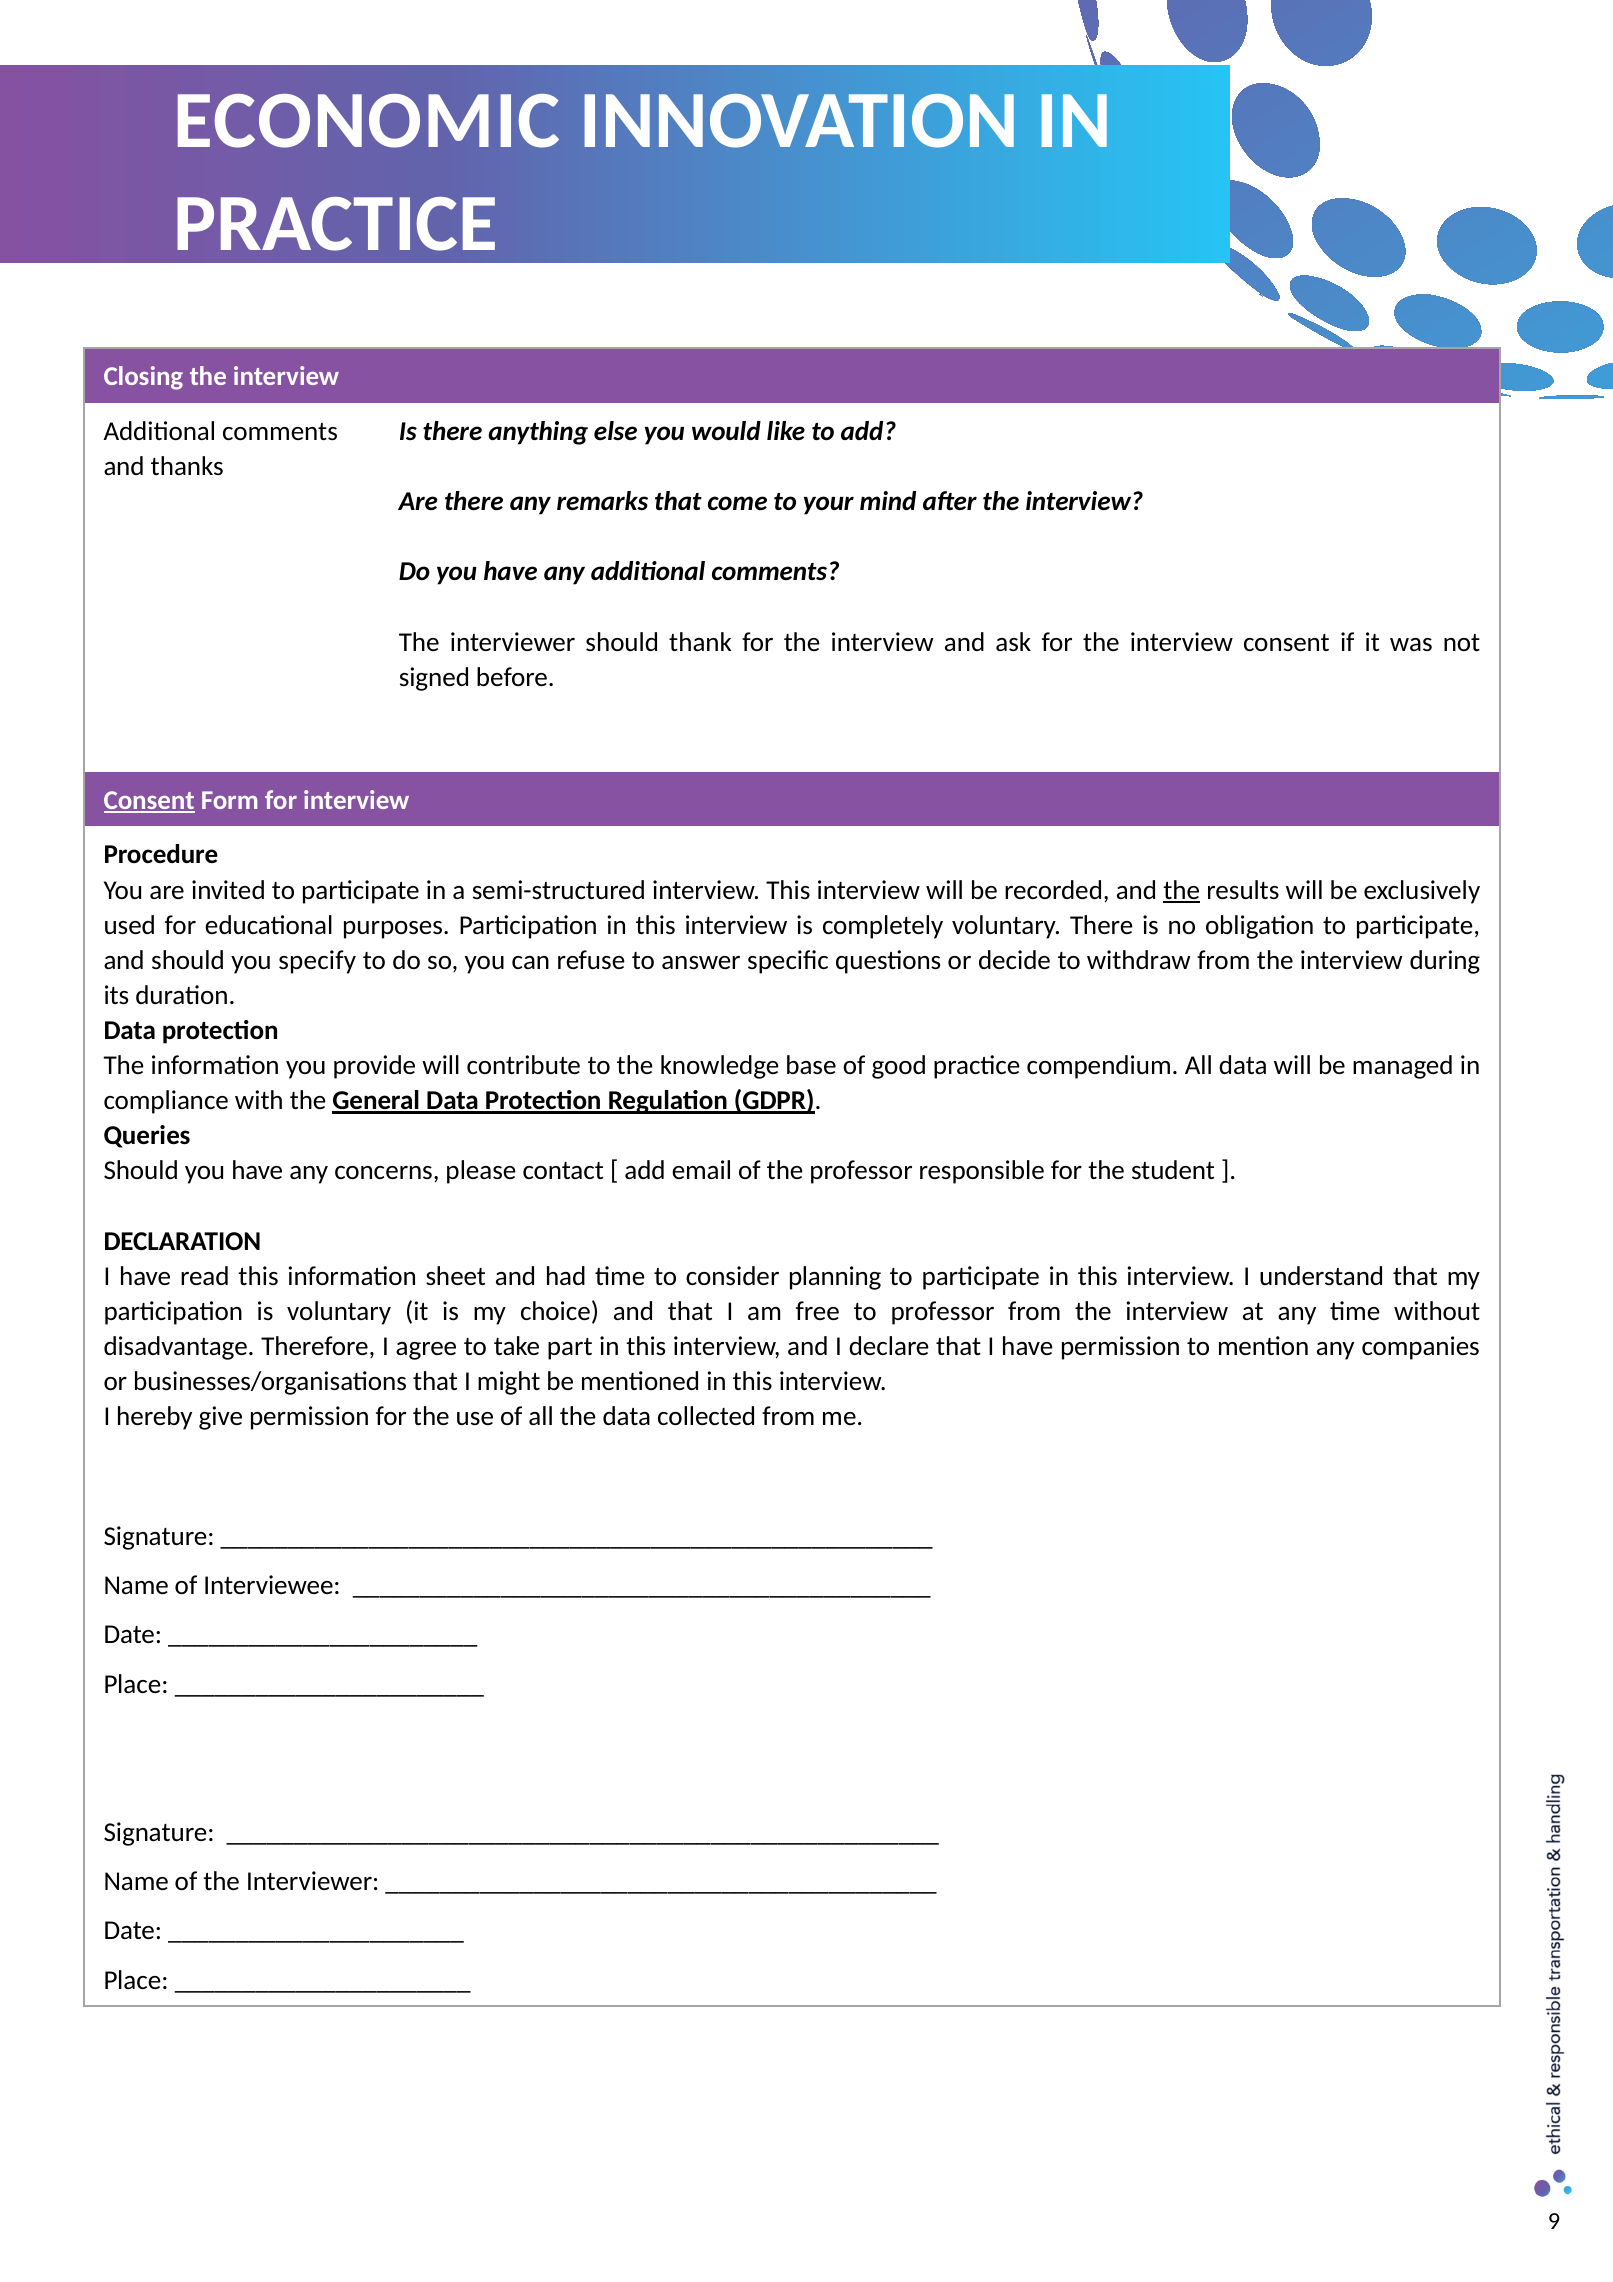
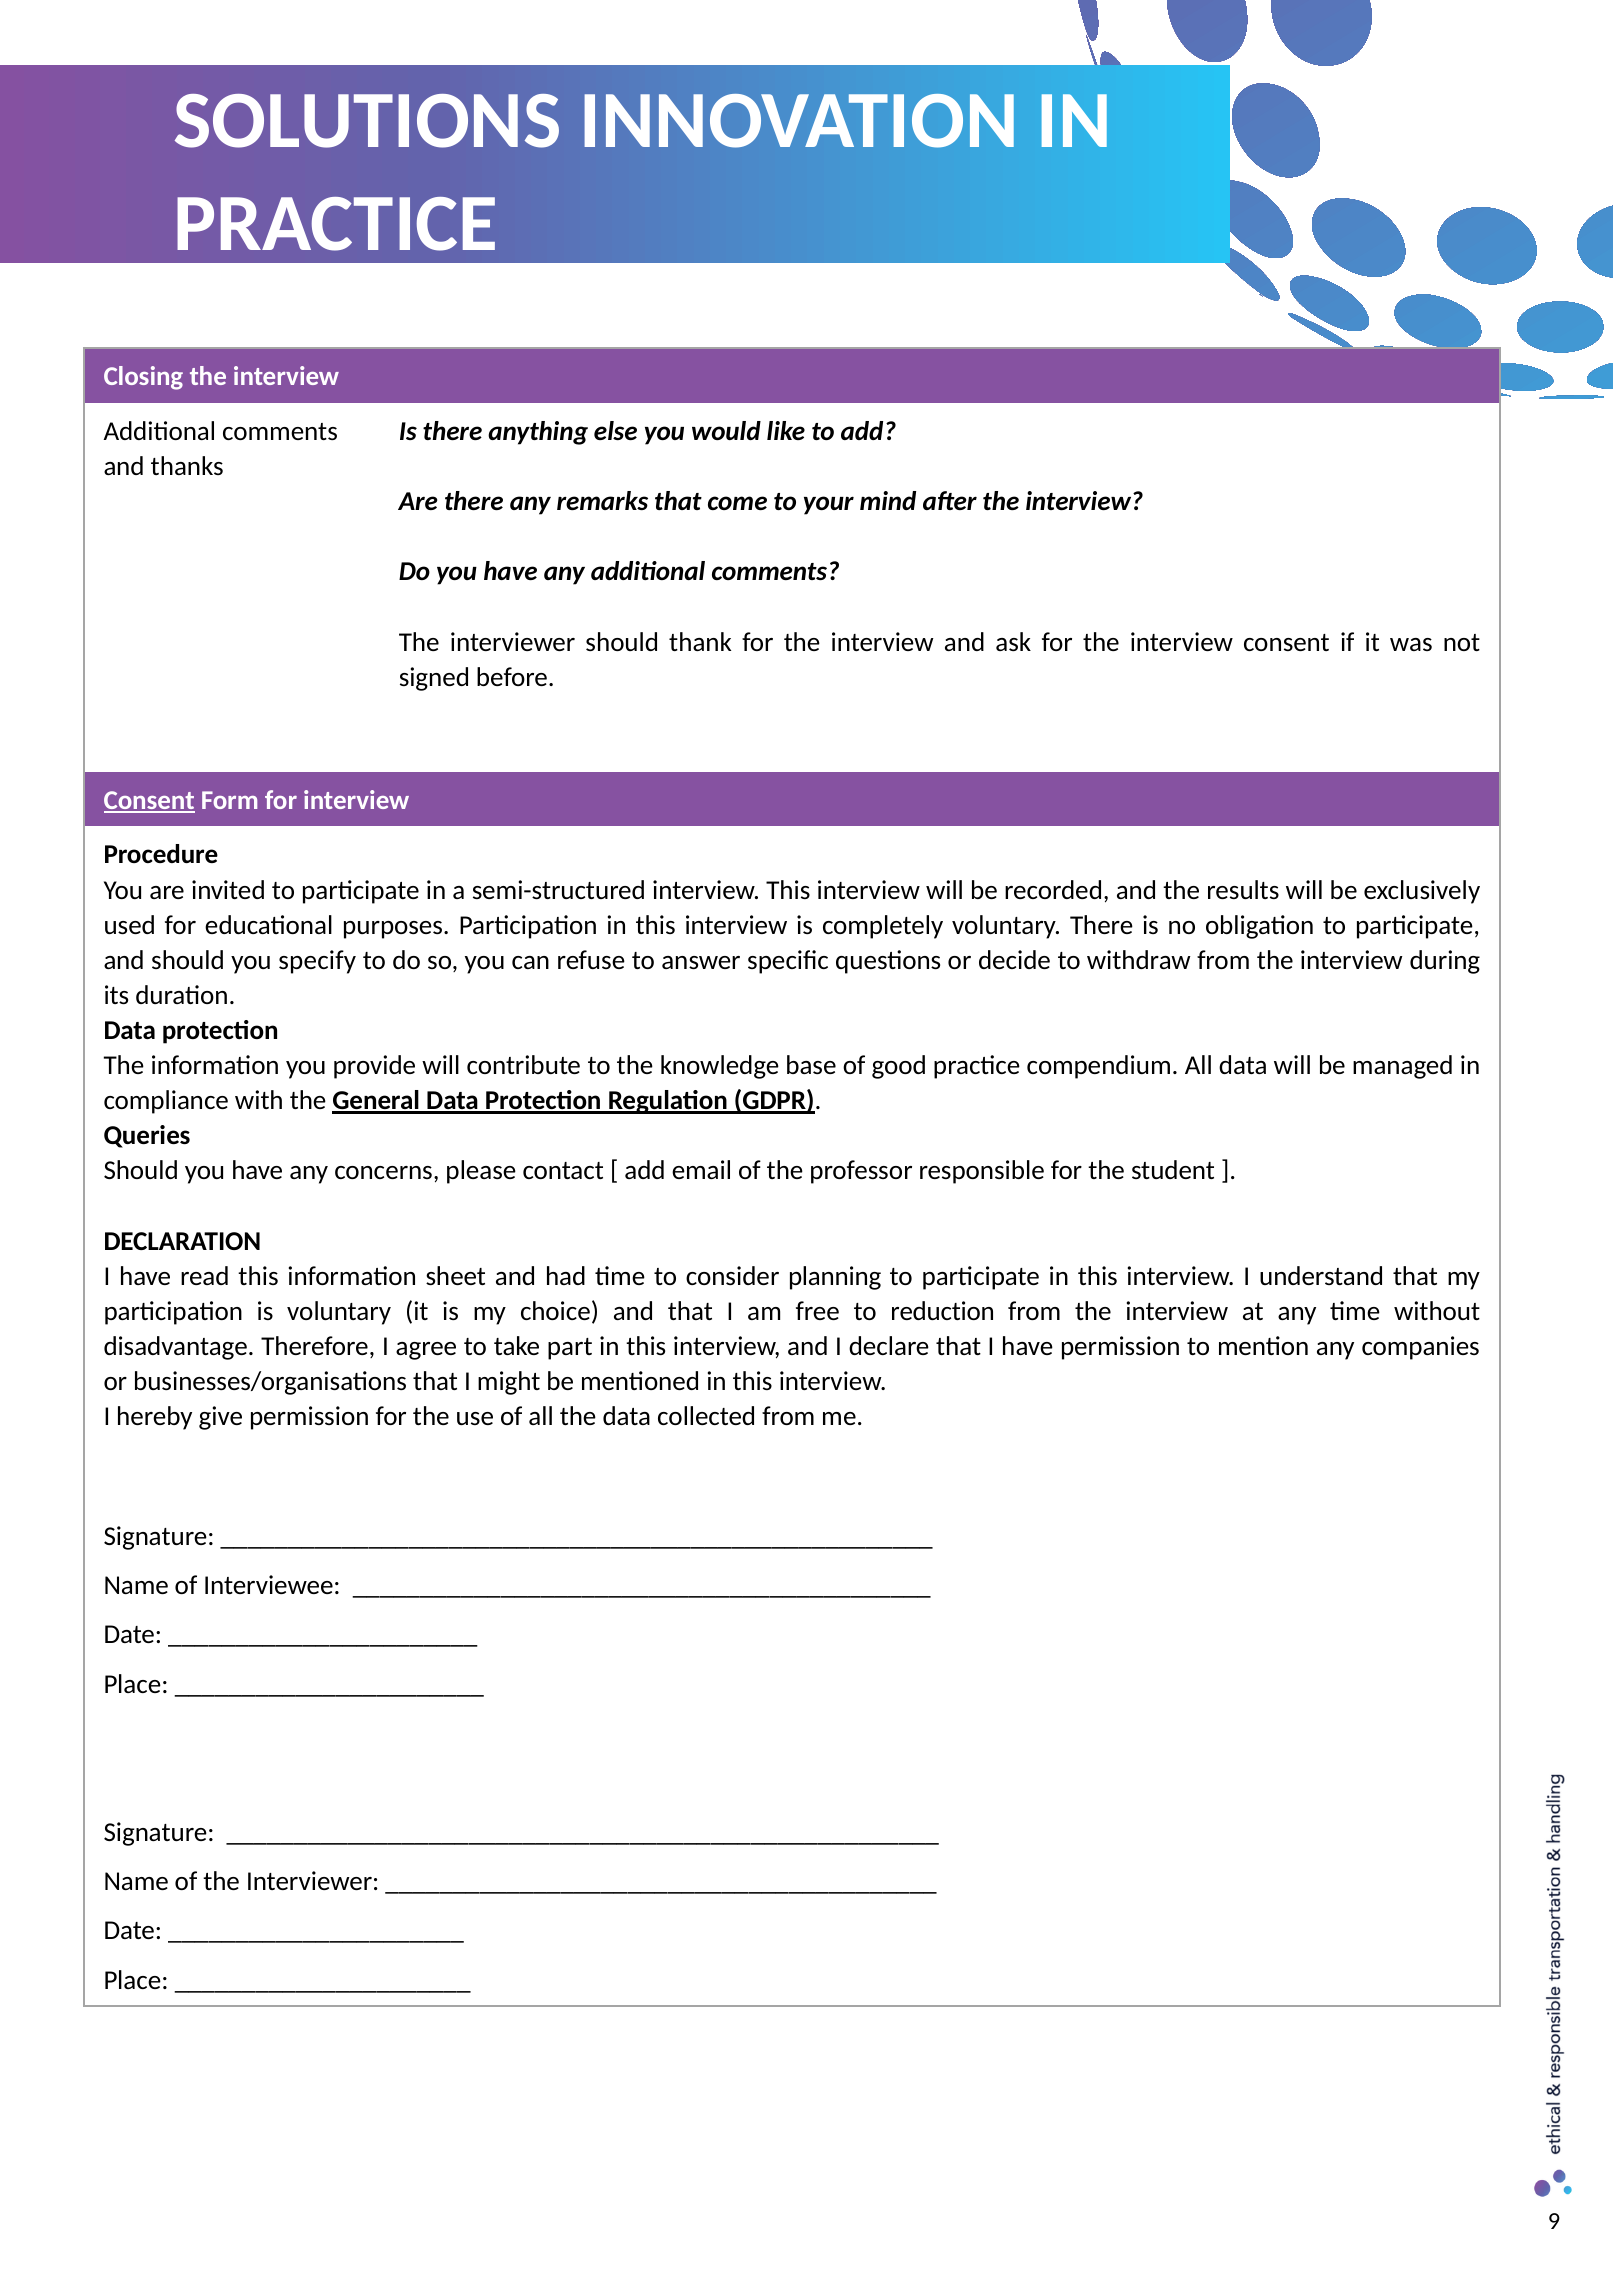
ECONOMIC: ECONOMIC -> SOLUTIONS
the at (1182, 890) underline: present -> none
to professor: professor -> reduction
